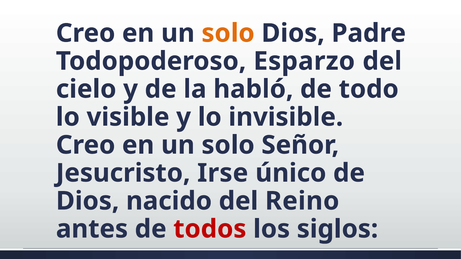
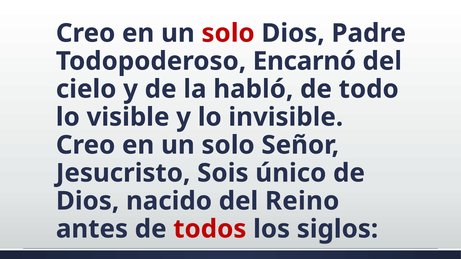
solo at (228, 33) colour: orange -> red
Esparzo: Esparzo -> Encarnó
Irse: Irse -> Sois
